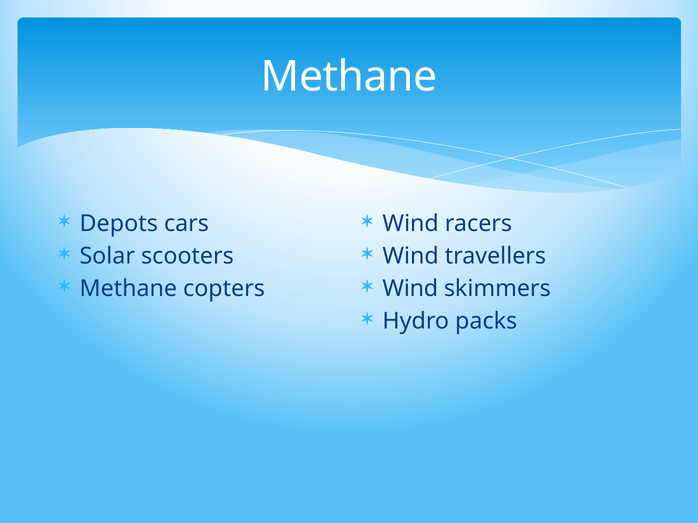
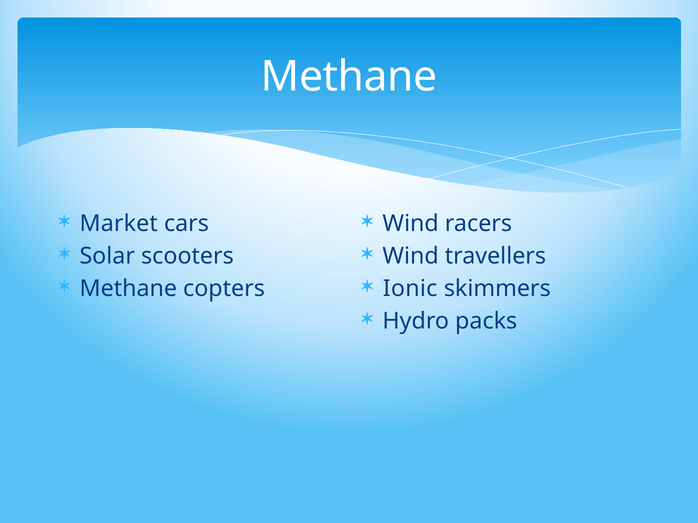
Depots: Depots -> Market
Wind at (410, 289): Wind -> Ionic
